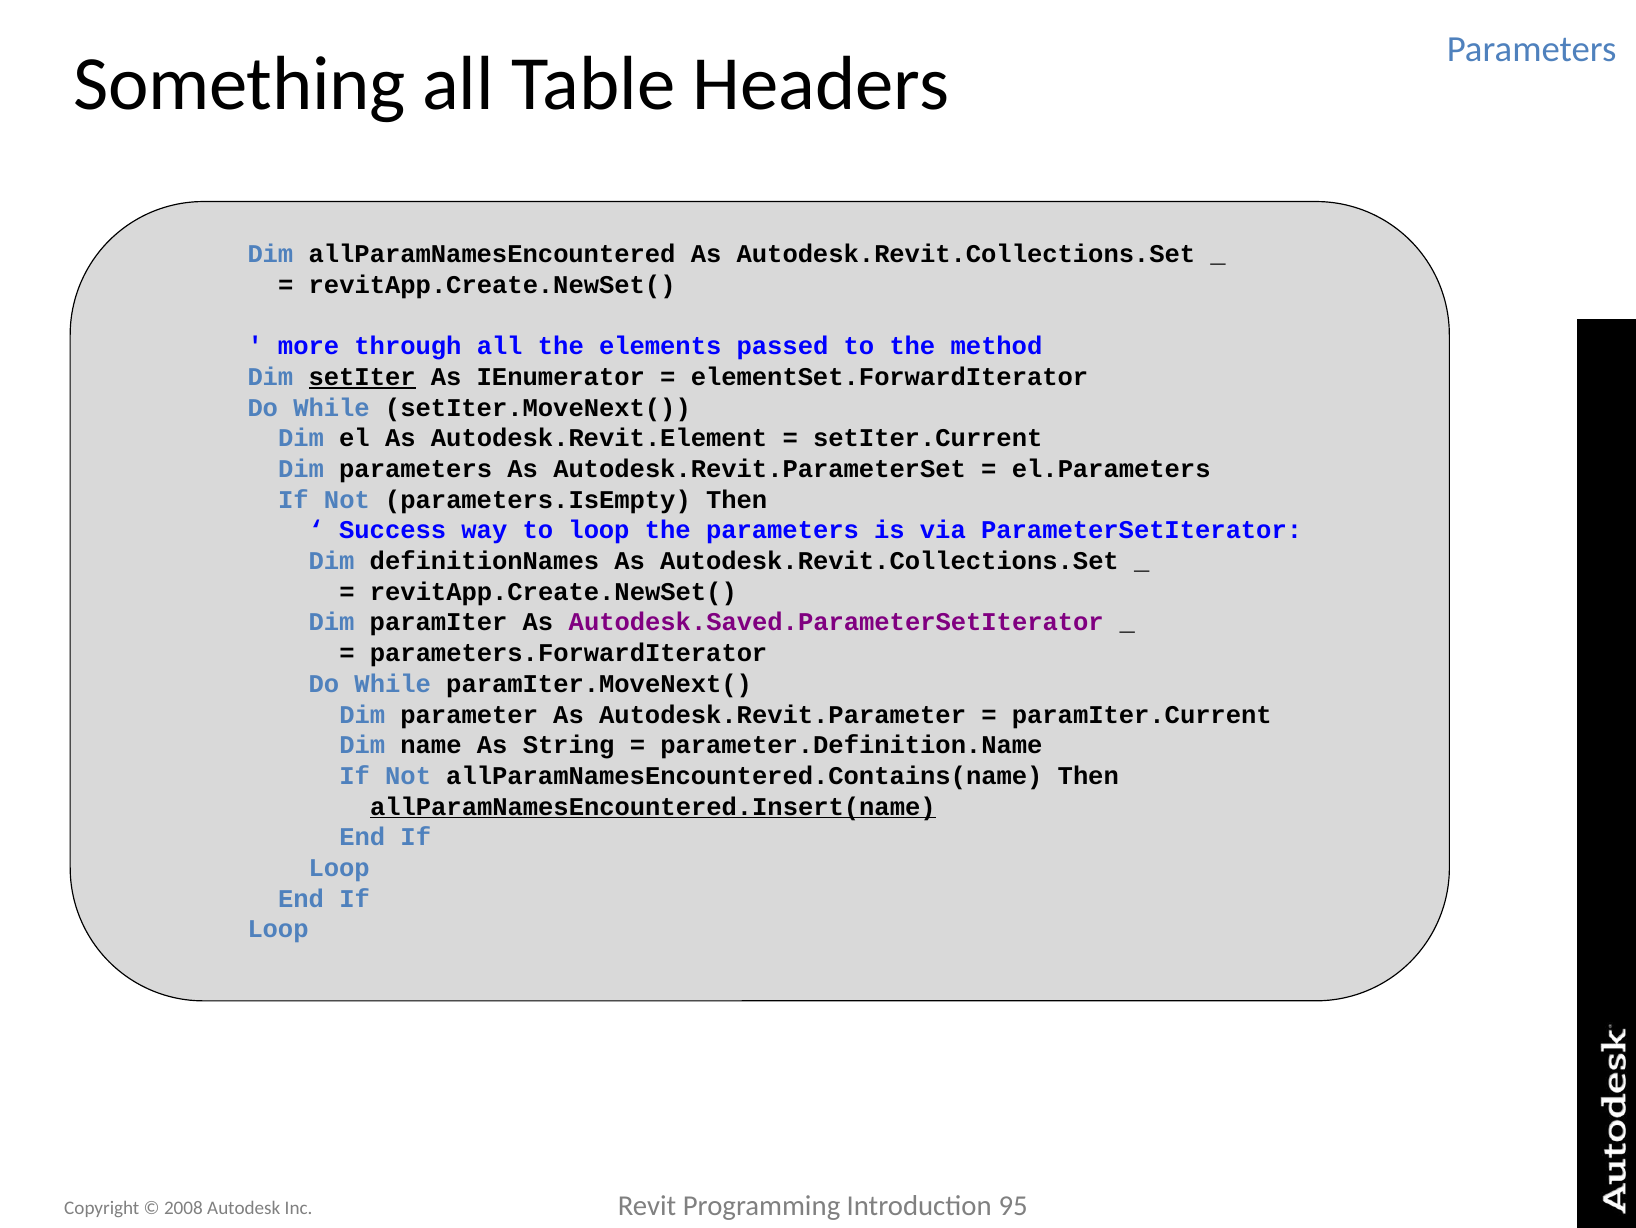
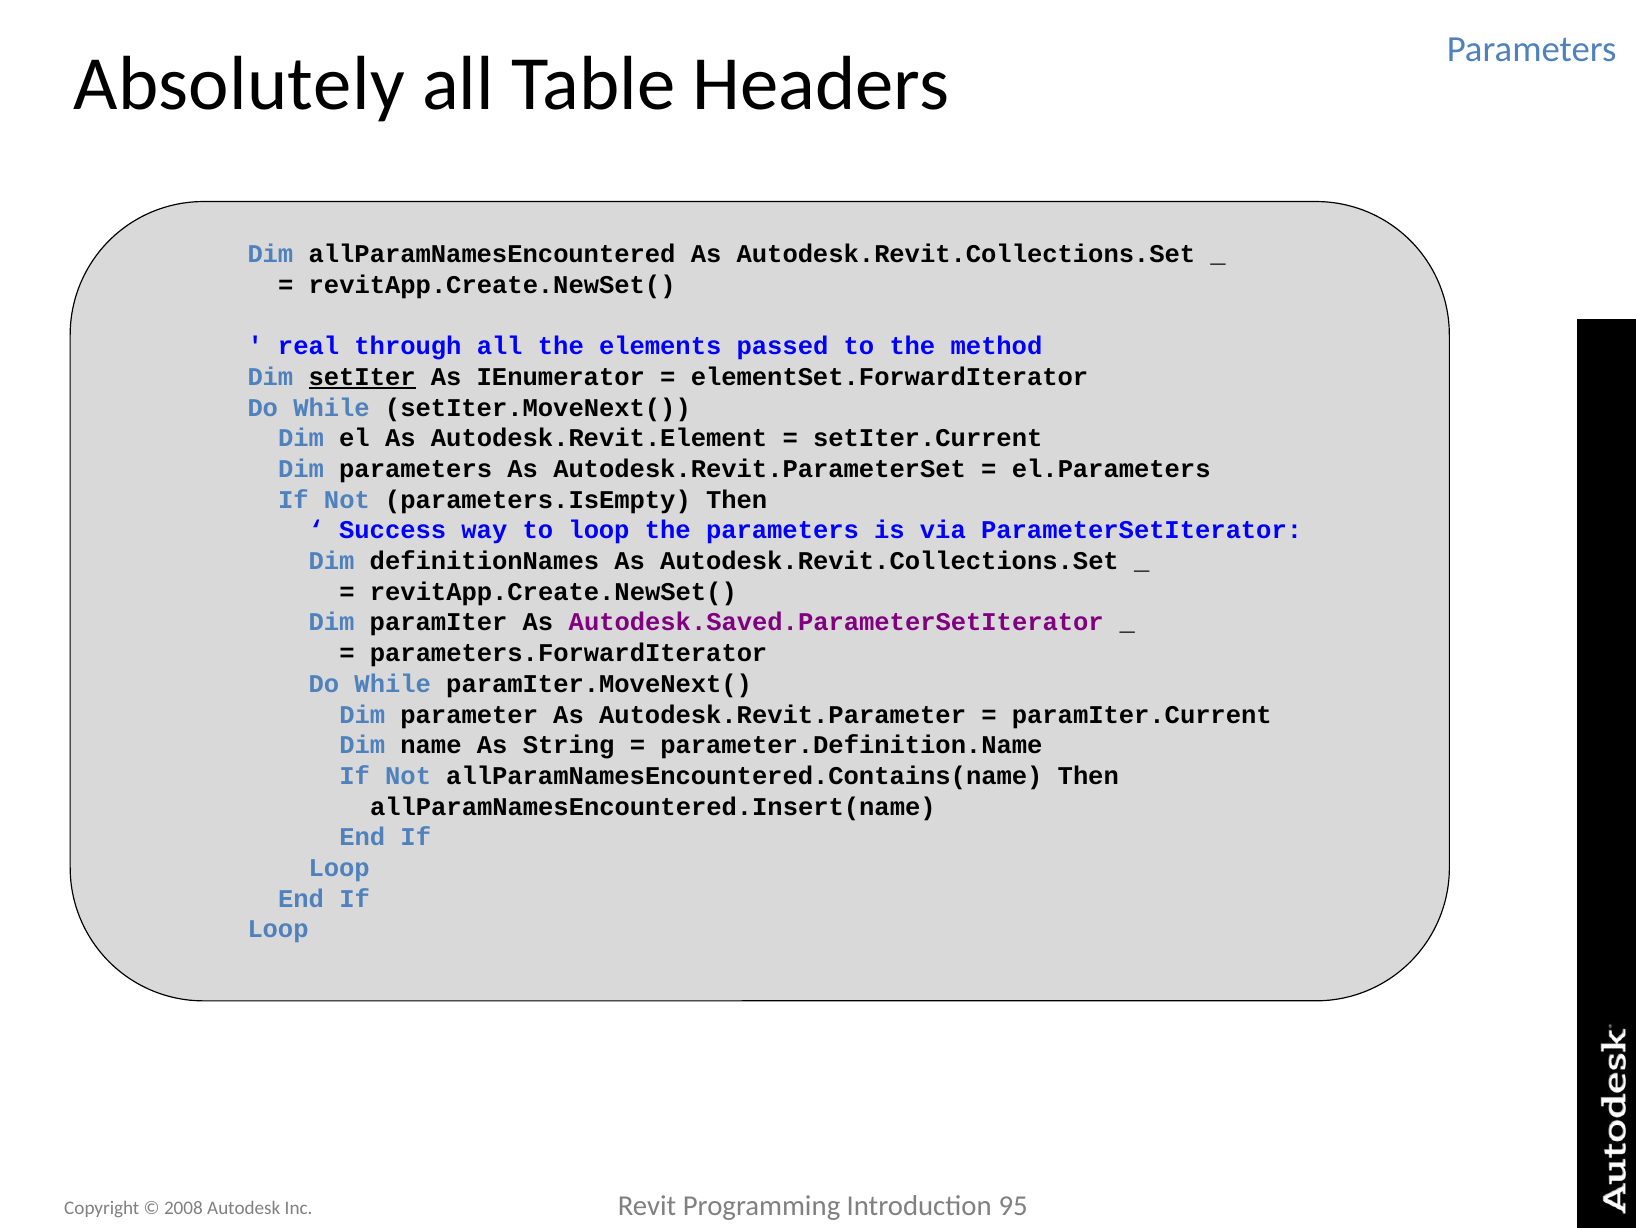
Something: Something -> Absolutely
more: more -> real
allParamNamesEncountered.Insert(name underline: present -> none
